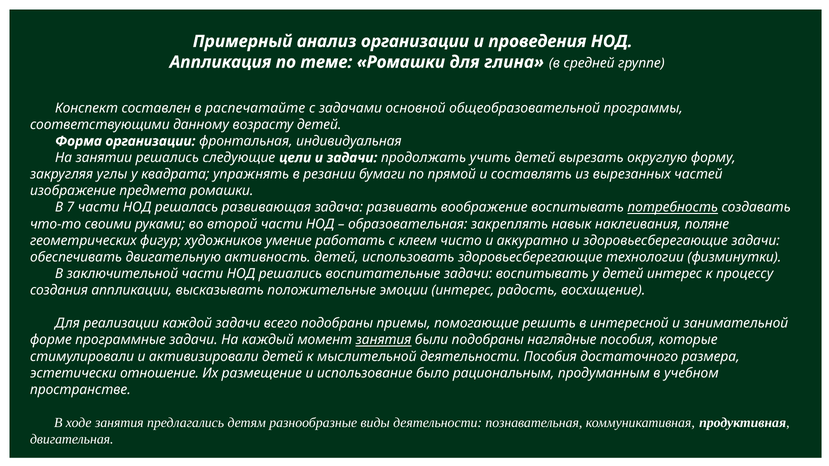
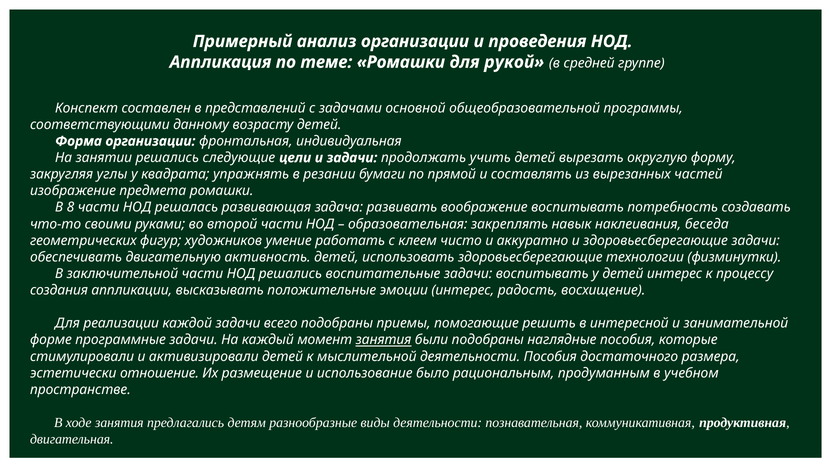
глина: глина -> рукой
распечатайте: распечатайте -> представлений
7: 7 -> 8
потребность underline: present -> none
поляне: поляне -> беседа
